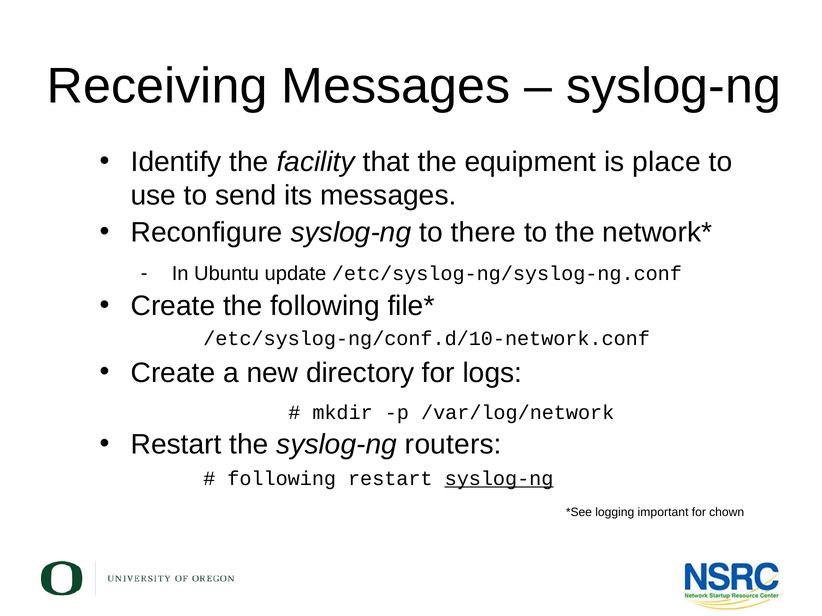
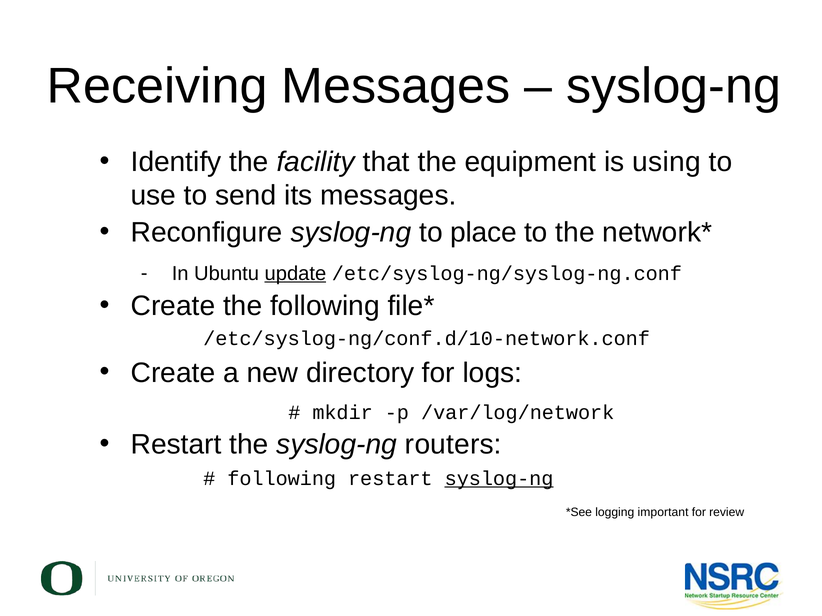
place: place -> using
there: there -> place
update underline: none -> present
chown: chown -> review
